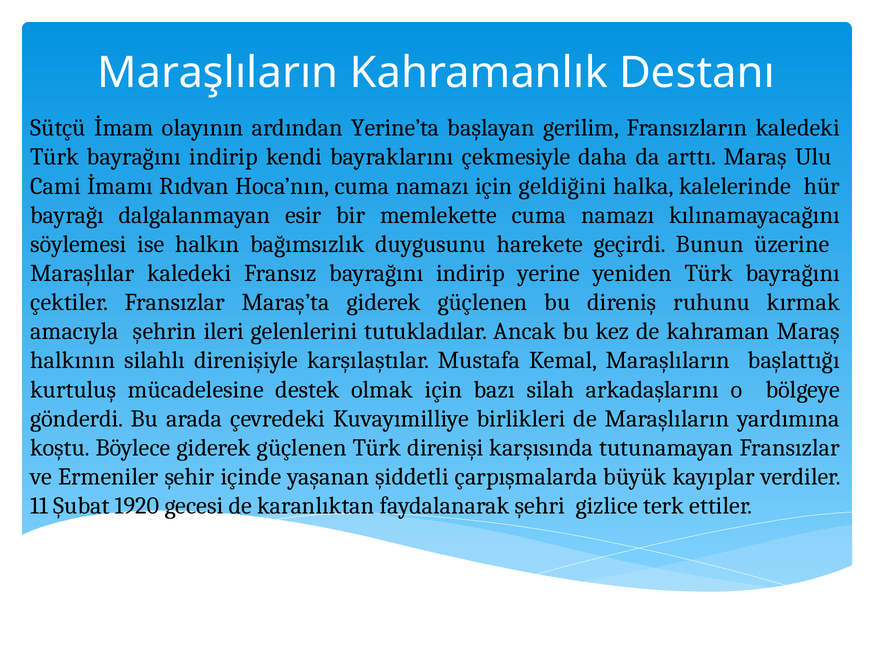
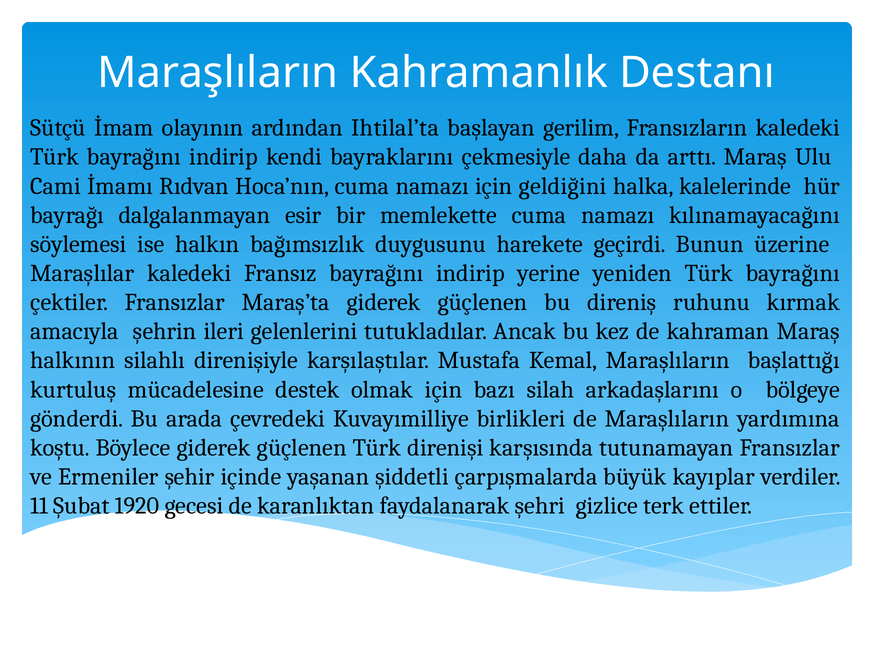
Yerine’ta: Yerine’ta -> Ihtilal’ta
